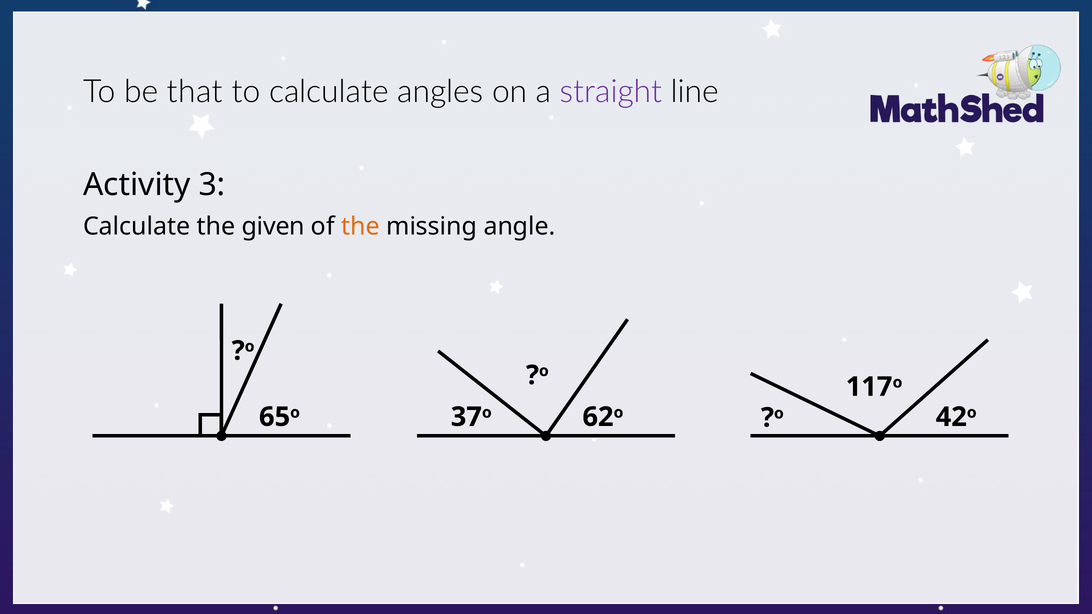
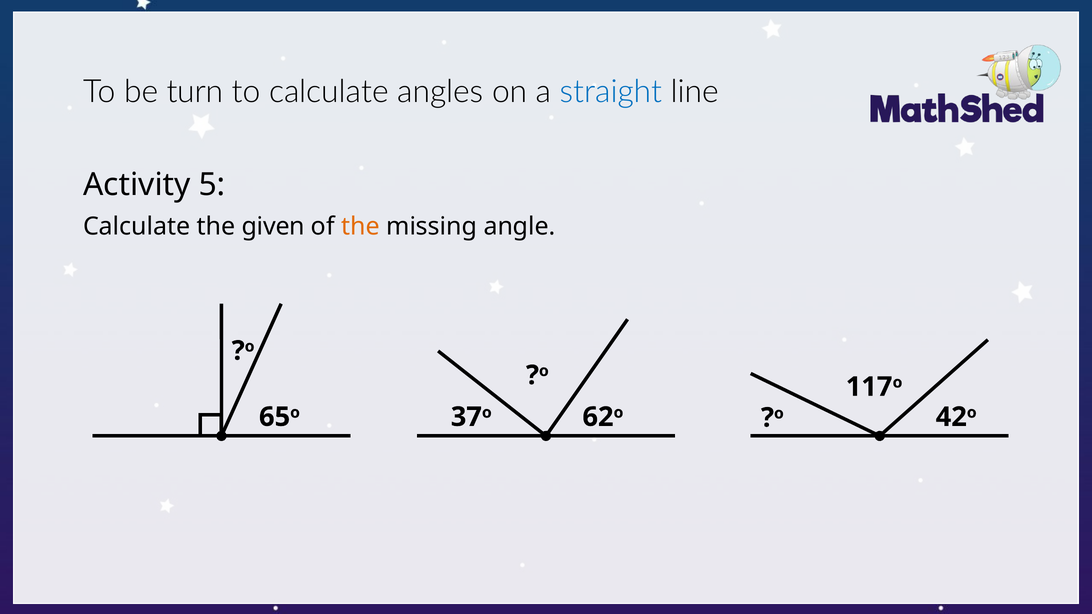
that: that -> turn
straight colour: purple -> blue
3: 3 -> 5
